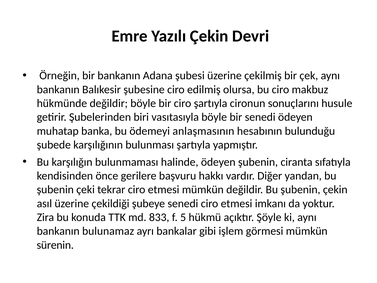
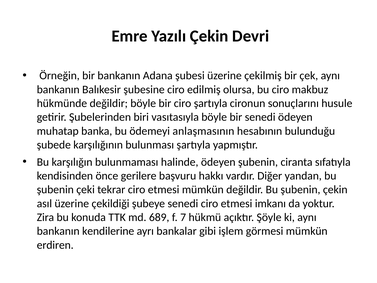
833: 833 -> 689
5: 5 -> 7
bulunamaz: bulunamaz -> kendilerine
sürenin: sürenin -> erdiren
